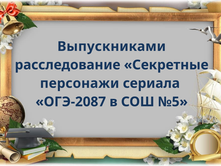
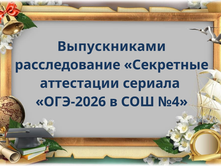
персонажи: персонажи -> аттестации
ОГЭ-2087: ОГЭ-2087 -> ОГЭ-2026
№5: №5 -> №4
